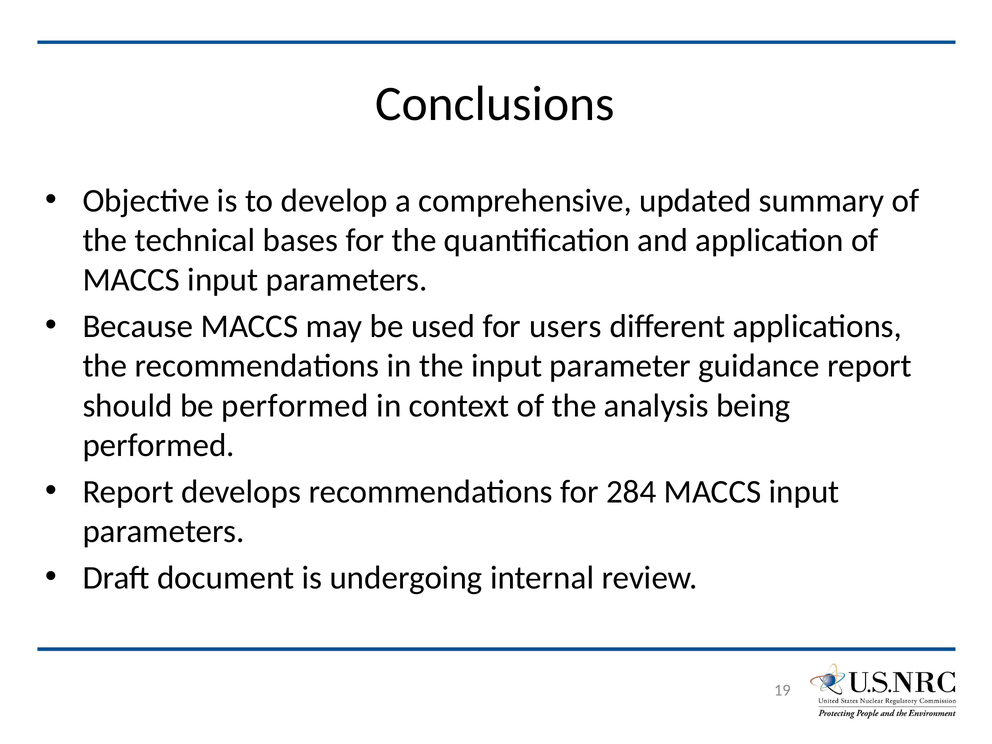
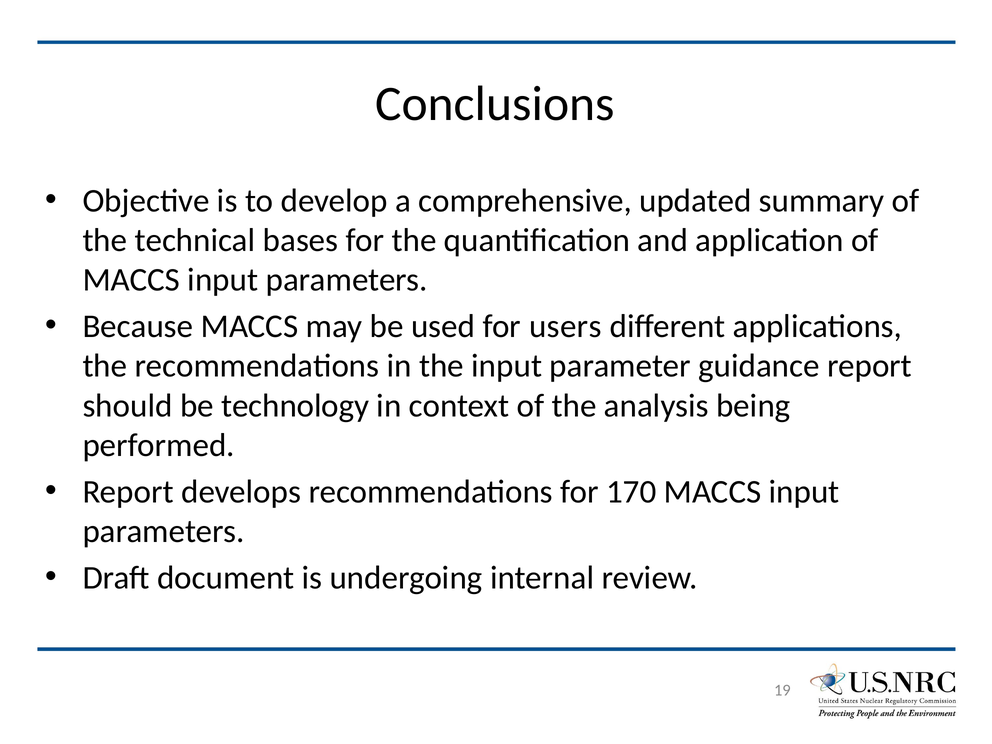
be performed: performed -> technology
284: 284 -> 170
